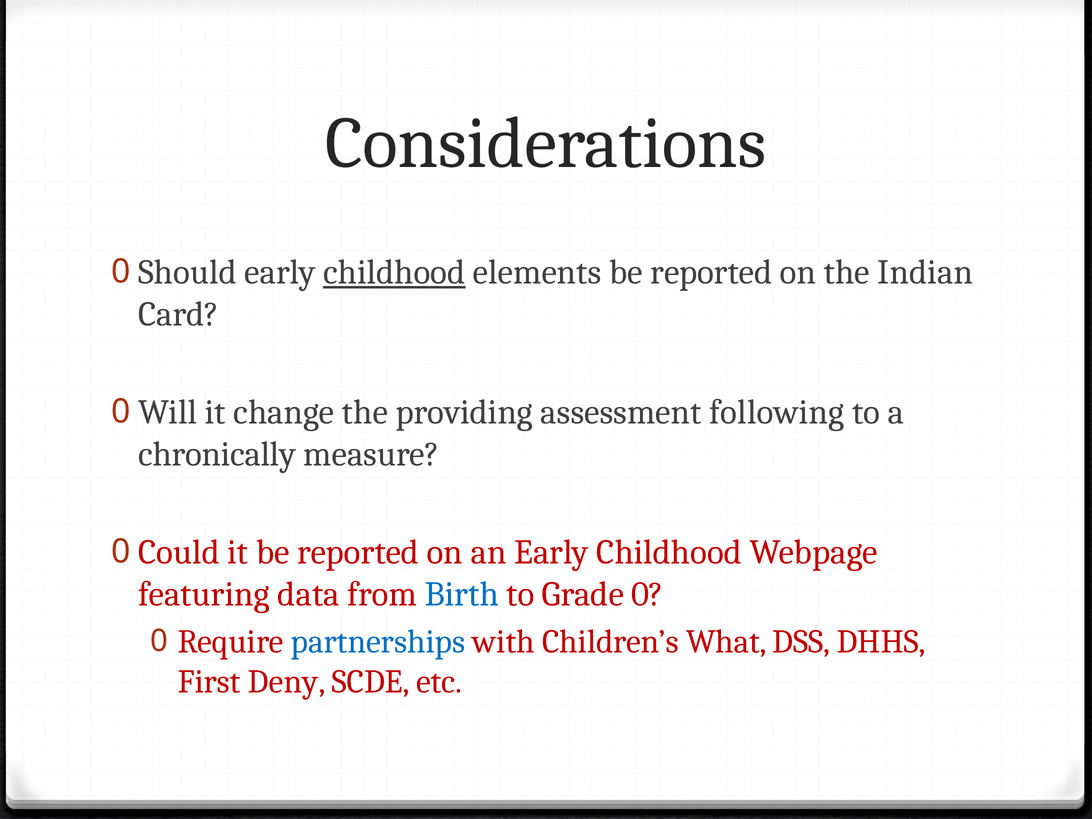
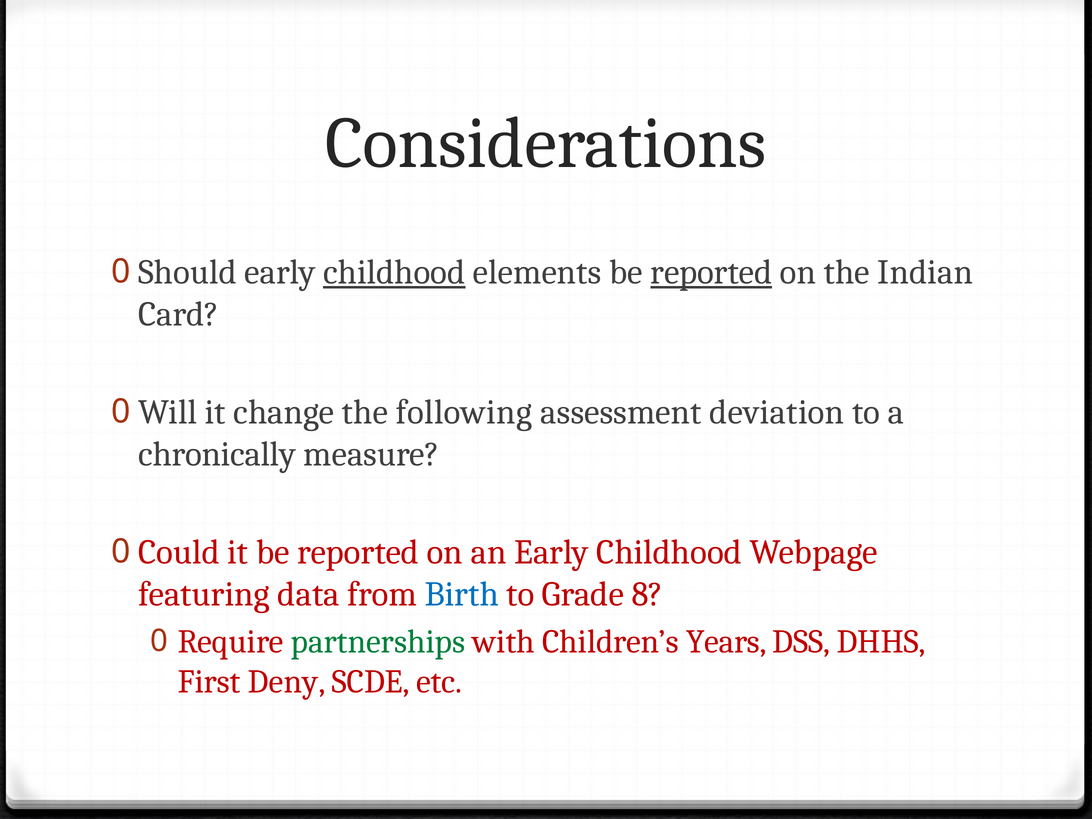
reported at (711, 272) underline: none -> present
providing: providing -> following
following: following -> deviation
Grade 0: 0 -> 8
partnerships colour: blue -> green
What: What -> Years
